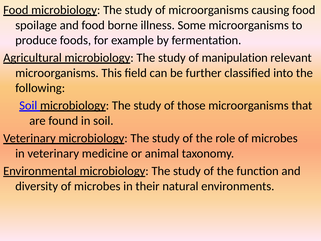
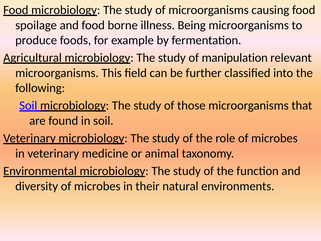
Some: Some -> Being
